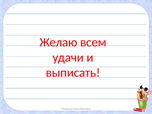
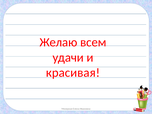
выписать: выписать -> красивая
